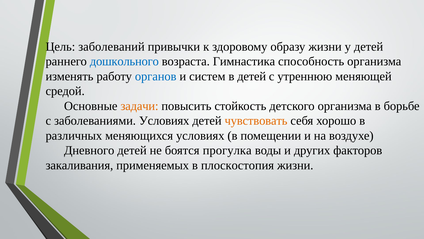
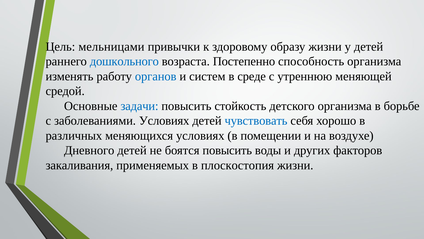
заболеваний: заболеваний -> мельницами
Гимнастика: Гимнастика -> Постепенно
в детей: детей -> среде
задачи colour: orange -> blue
чувствовать colour: orange -> blue
боятся прогулка: прогулка -> повысить
